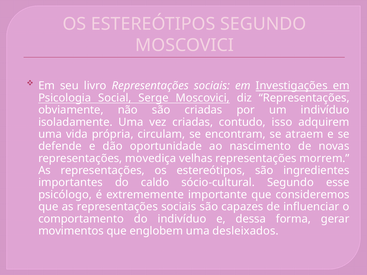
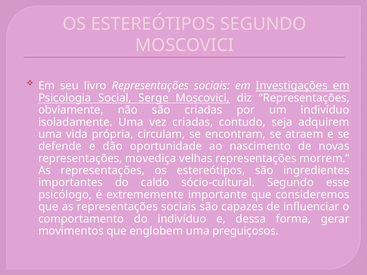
isso: isso -> seja
desleixados: desleixados -> preguiçosos
